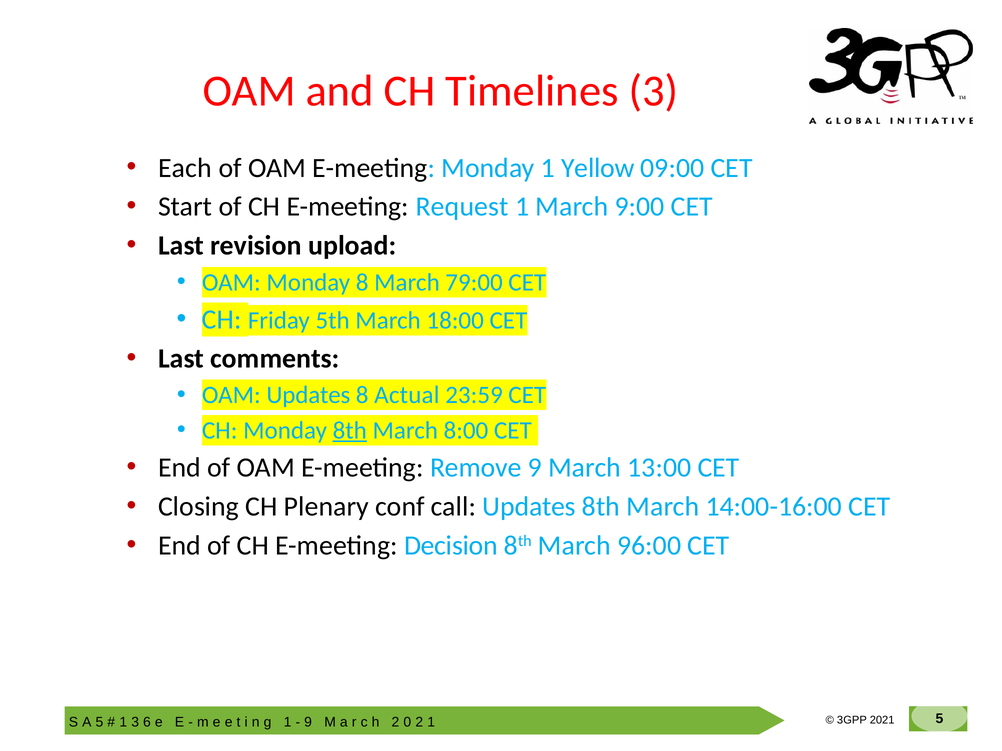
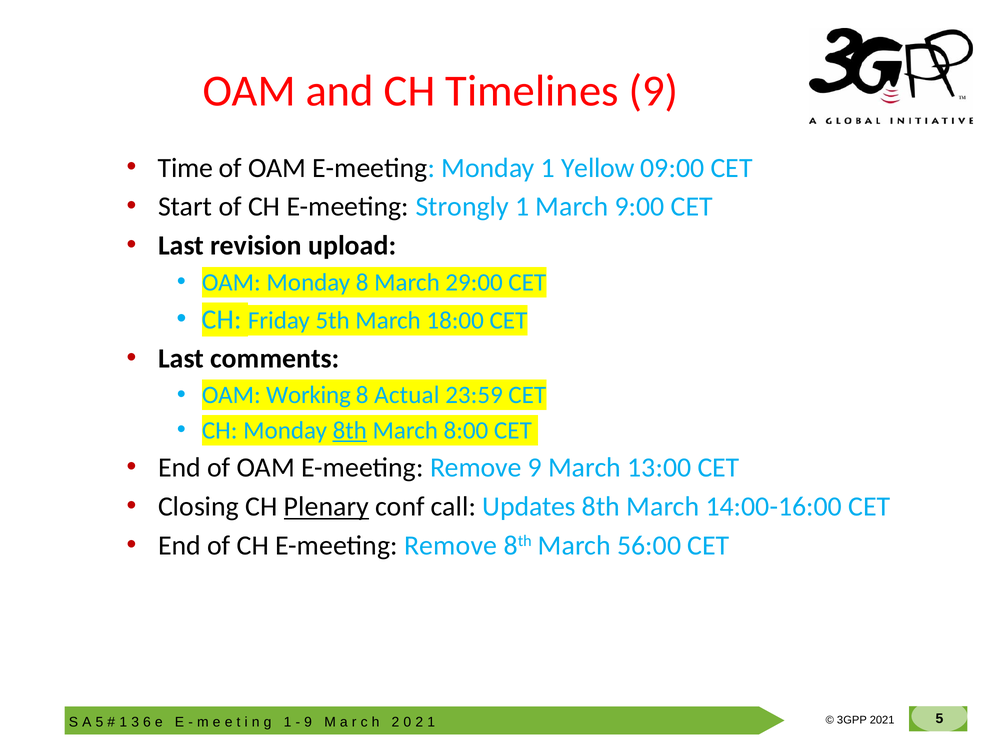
Timelines 3: 3 -> 9
Each: Each -> Time
Request: Request -> Strongly
79:00: 79:00 -> 29:00
OAM Updates: Updates -> Working
Plenary underline: none -> present
CH E-meeting Decision: Decision -> Remove
96:00: 96:00 -> 56:00
